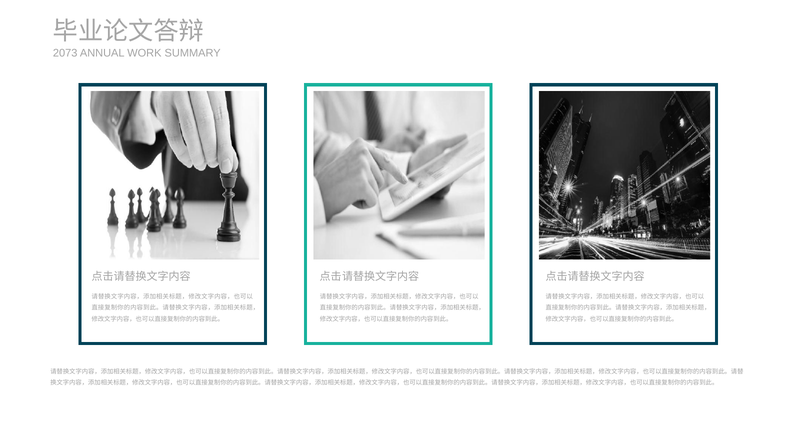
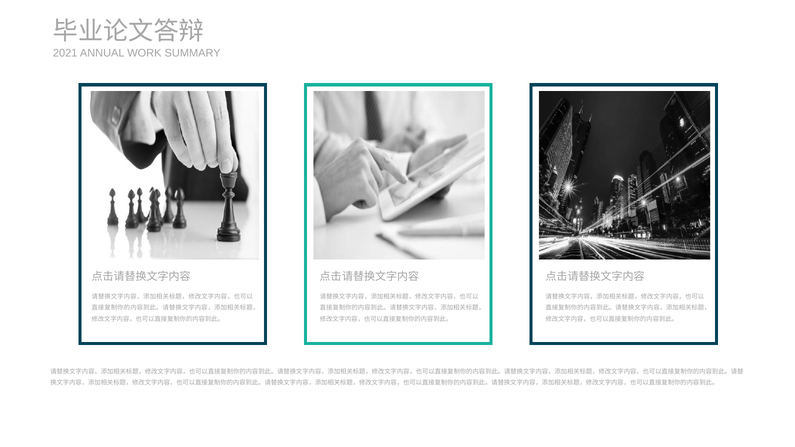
2073: 2073 -> 2021
